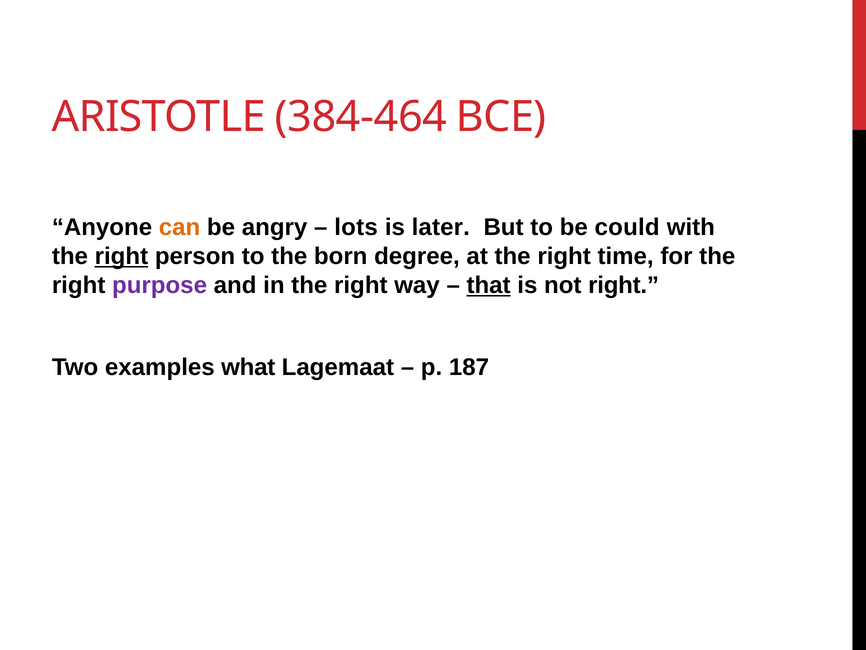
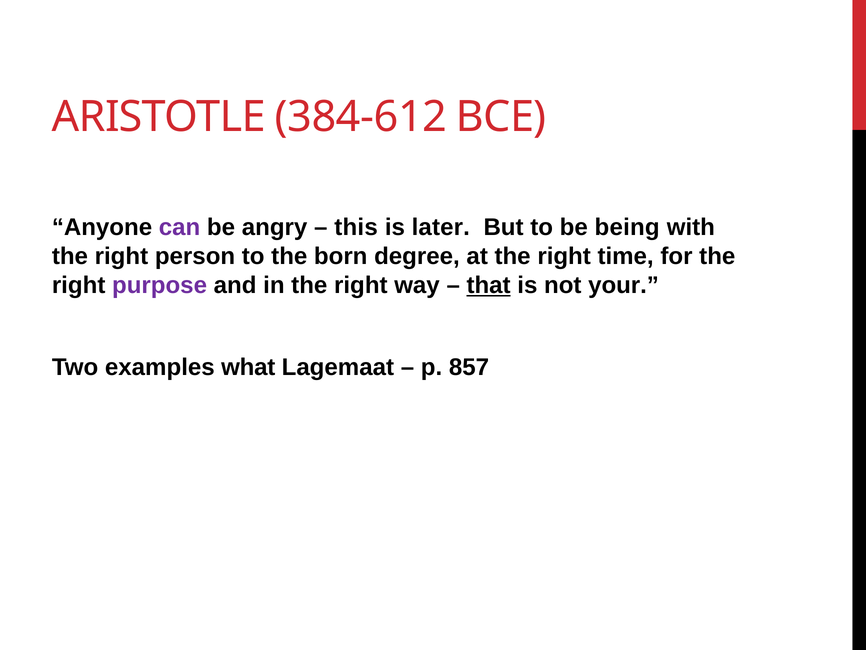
384-464: 384-464 -> 384-612
can colour: orange -> purple
lots: lots -> this
could: could -> being
right at (121, 256) underline: present -> none
not right: right -> your
187: 187 -> 857
